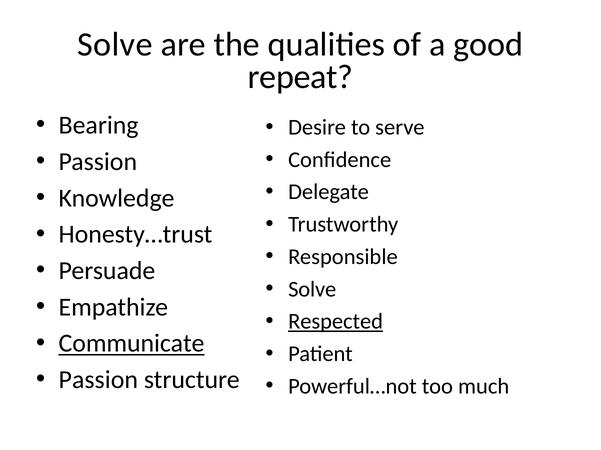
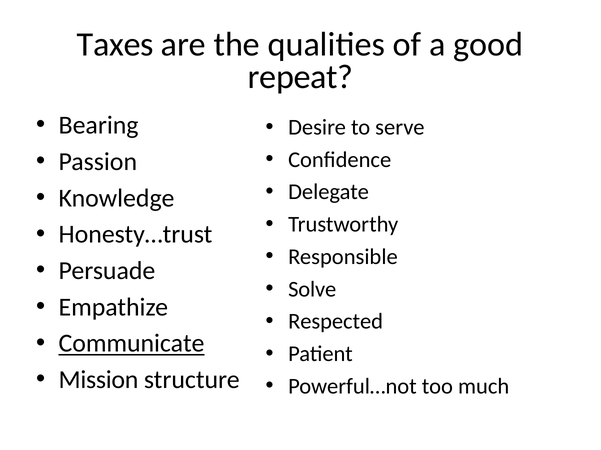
Solve at (115, 44): Solve -> Taxes
Respected underline: present -> none
Passion at (98, 380): Passion -> Mission
